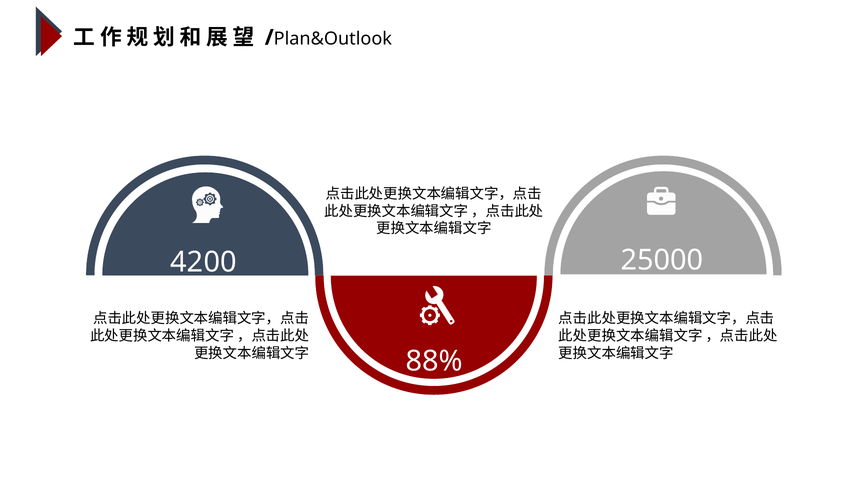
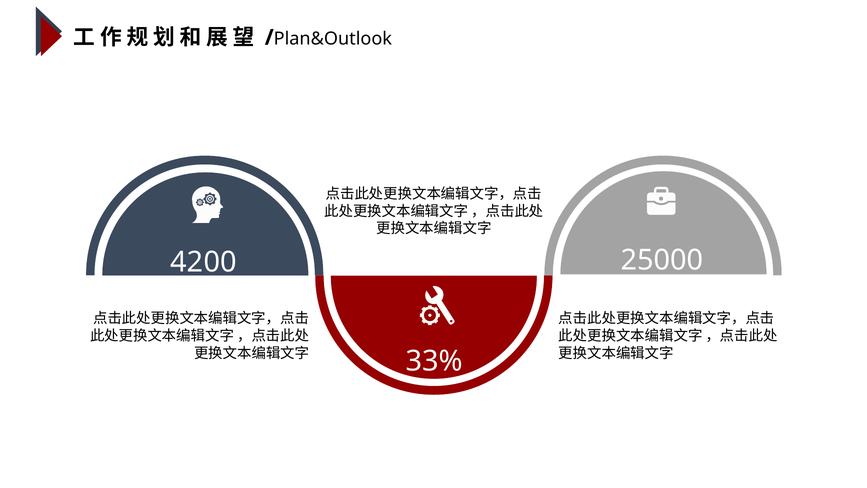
88%: 88% -> 33%
